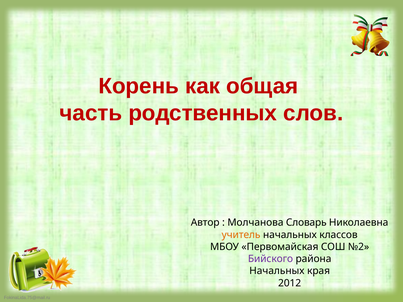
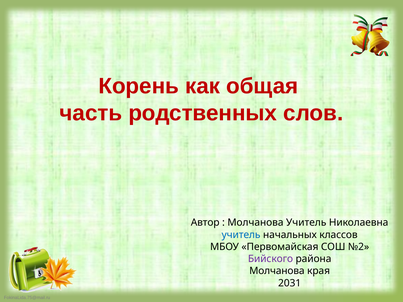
Молчанова Словарь: Словарь -> Учитель
учитель at (241, 235) colour: orange -> blue
Начальных at (277, 271): Начальных -> Молчанова
2012: 2012 -> 2031
